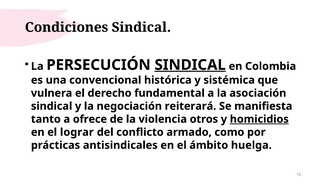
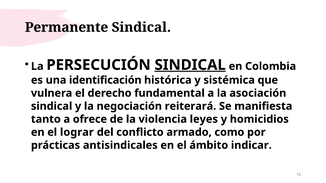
Condiciones: Condiciones -> Permanente
convencional: convencional -> identificación
otros: otros -> leyes
homicidios underline: present -> none
huelga: huelga -> indicar
